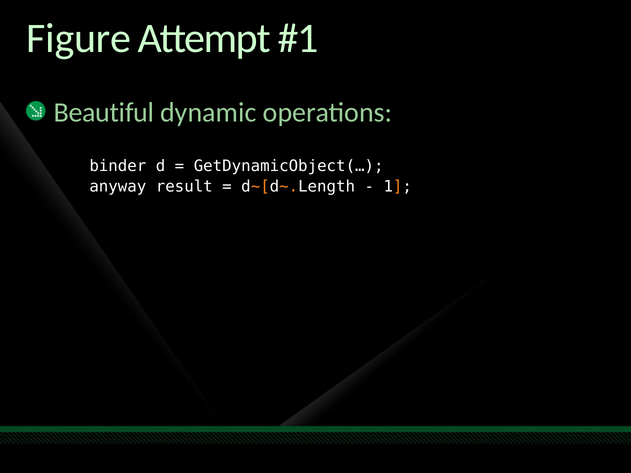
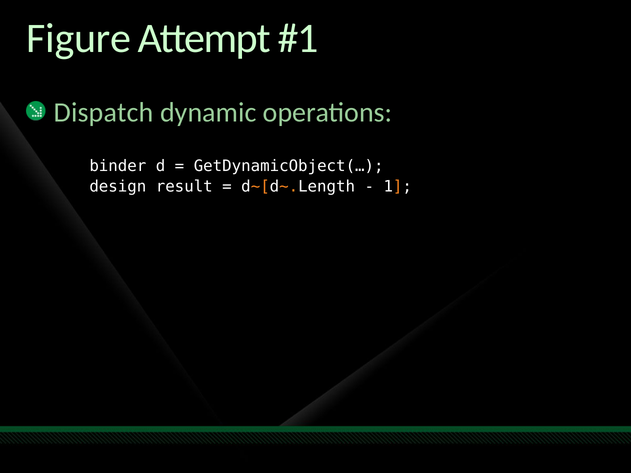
Beautiful: Beautiful -> Dispatch
anyway: anyway -> design
